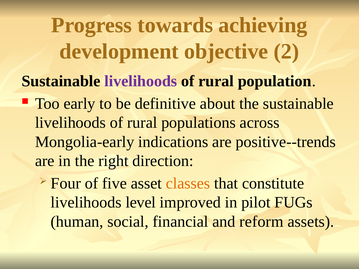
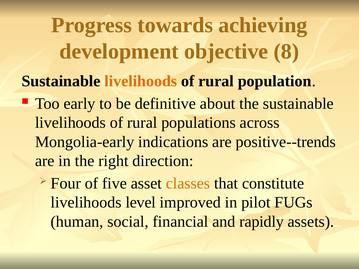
2: 2 -> 8
livelihoods at (141, 81) colour: purple -> orange
reform: reform -> rapidly
